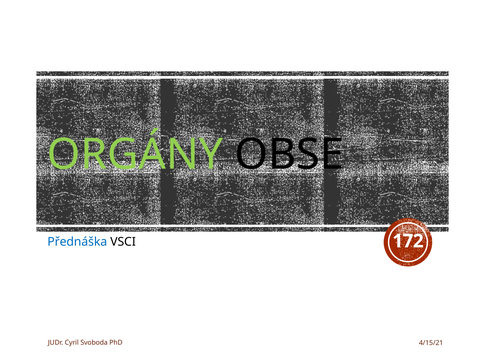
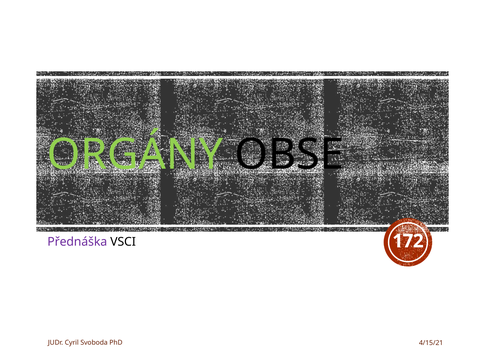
Přednáška colour: blue -> purple
